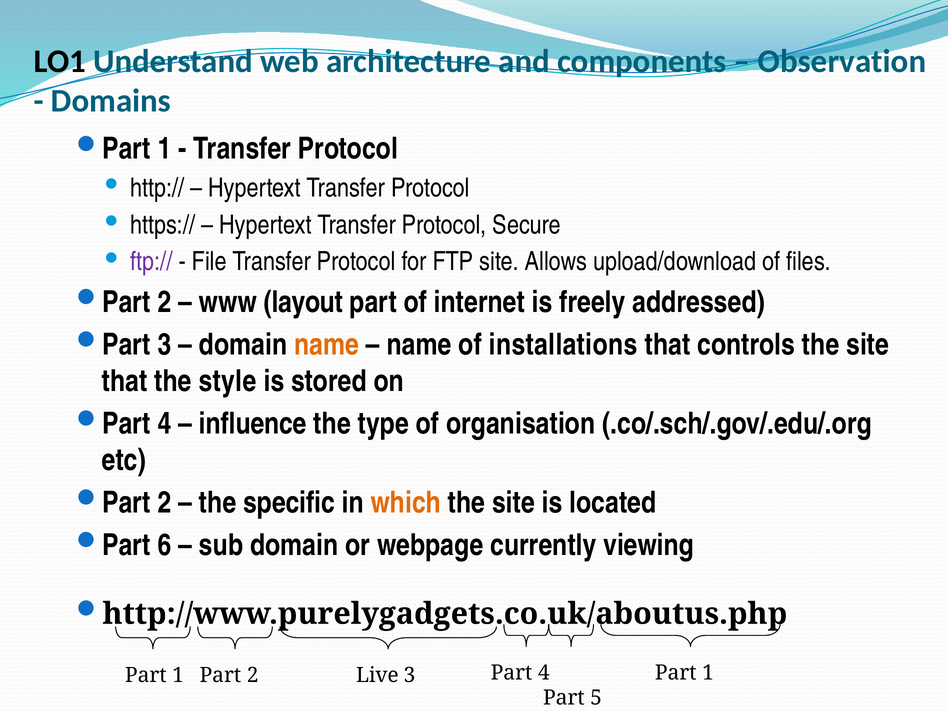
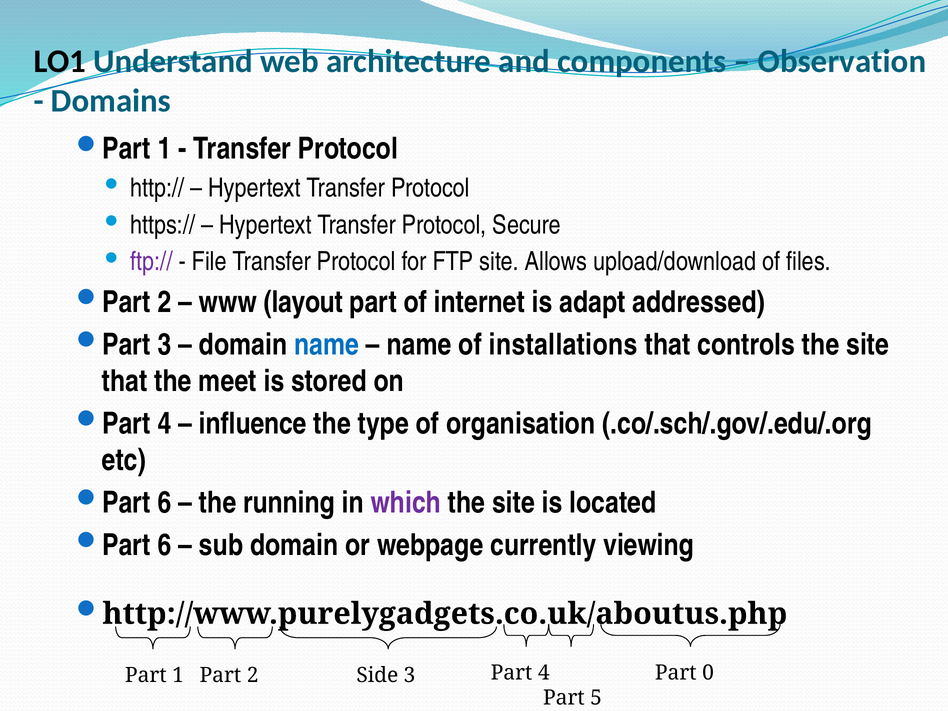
freely: freely -> adapt
name at (327, 345) colour: orange -> blue
style: style -> meet
2 at (164, 503): 2 -> 6
specific: specific -> running
which colour: orange -> purple
1 at (708, 673): 1 -> 0
Live: Live -> Side
